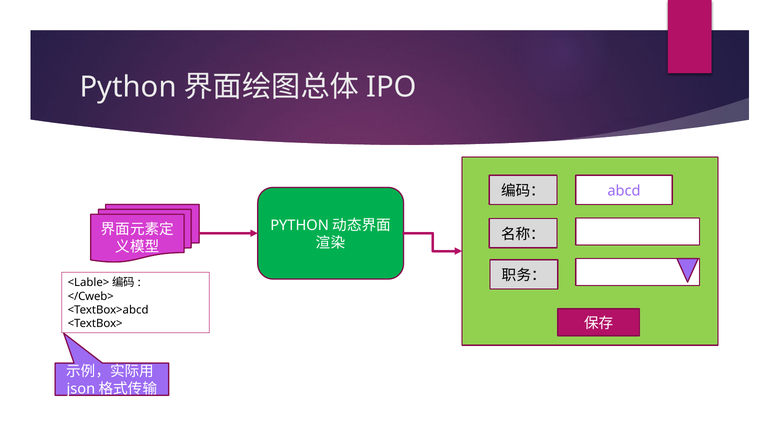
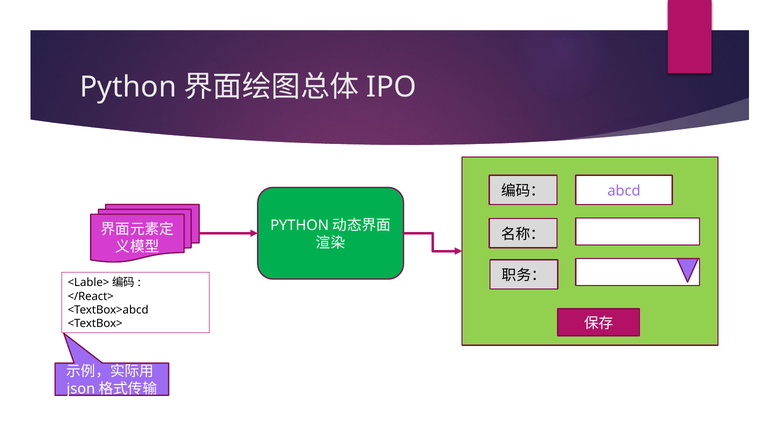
</Cweb>: </Cweb> -> </React>
